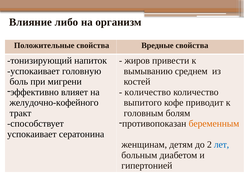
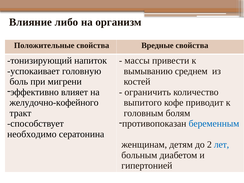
жиров: жиров -> массы
количество at (148, 92): количество -> ограничить
беременным colour: orange -> blue
успокаивает at (32, 134): успокаивает -> необходимо
